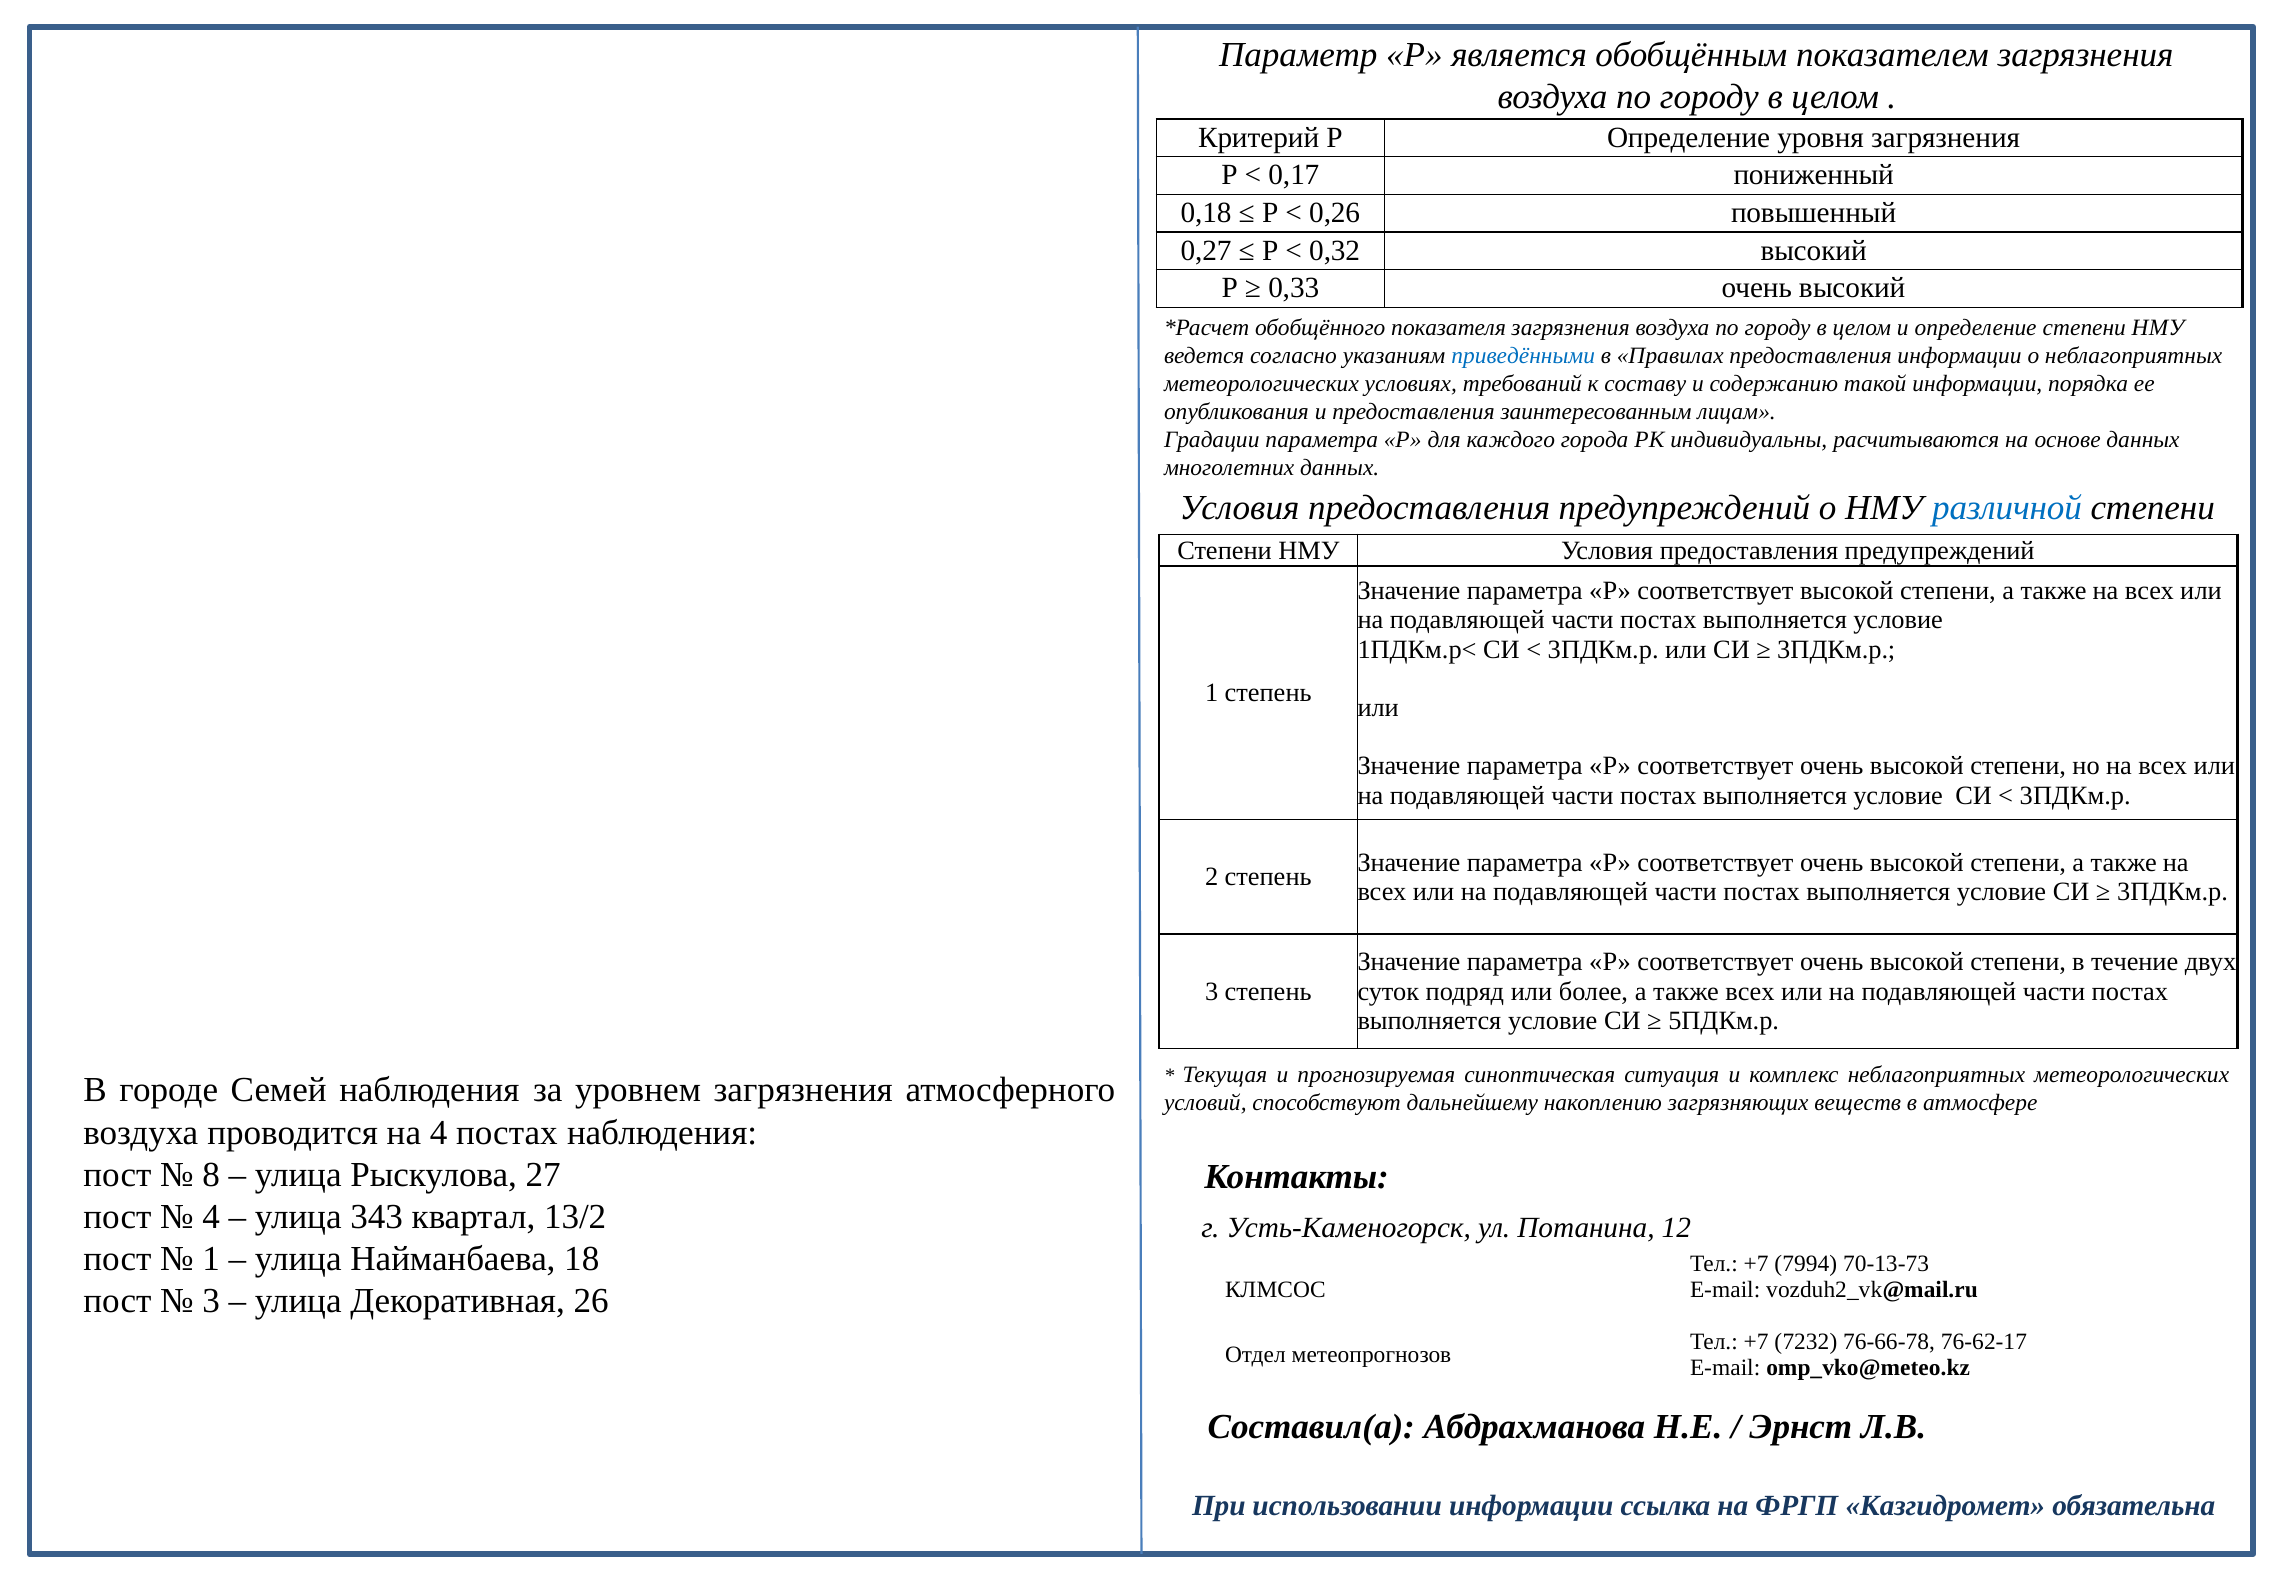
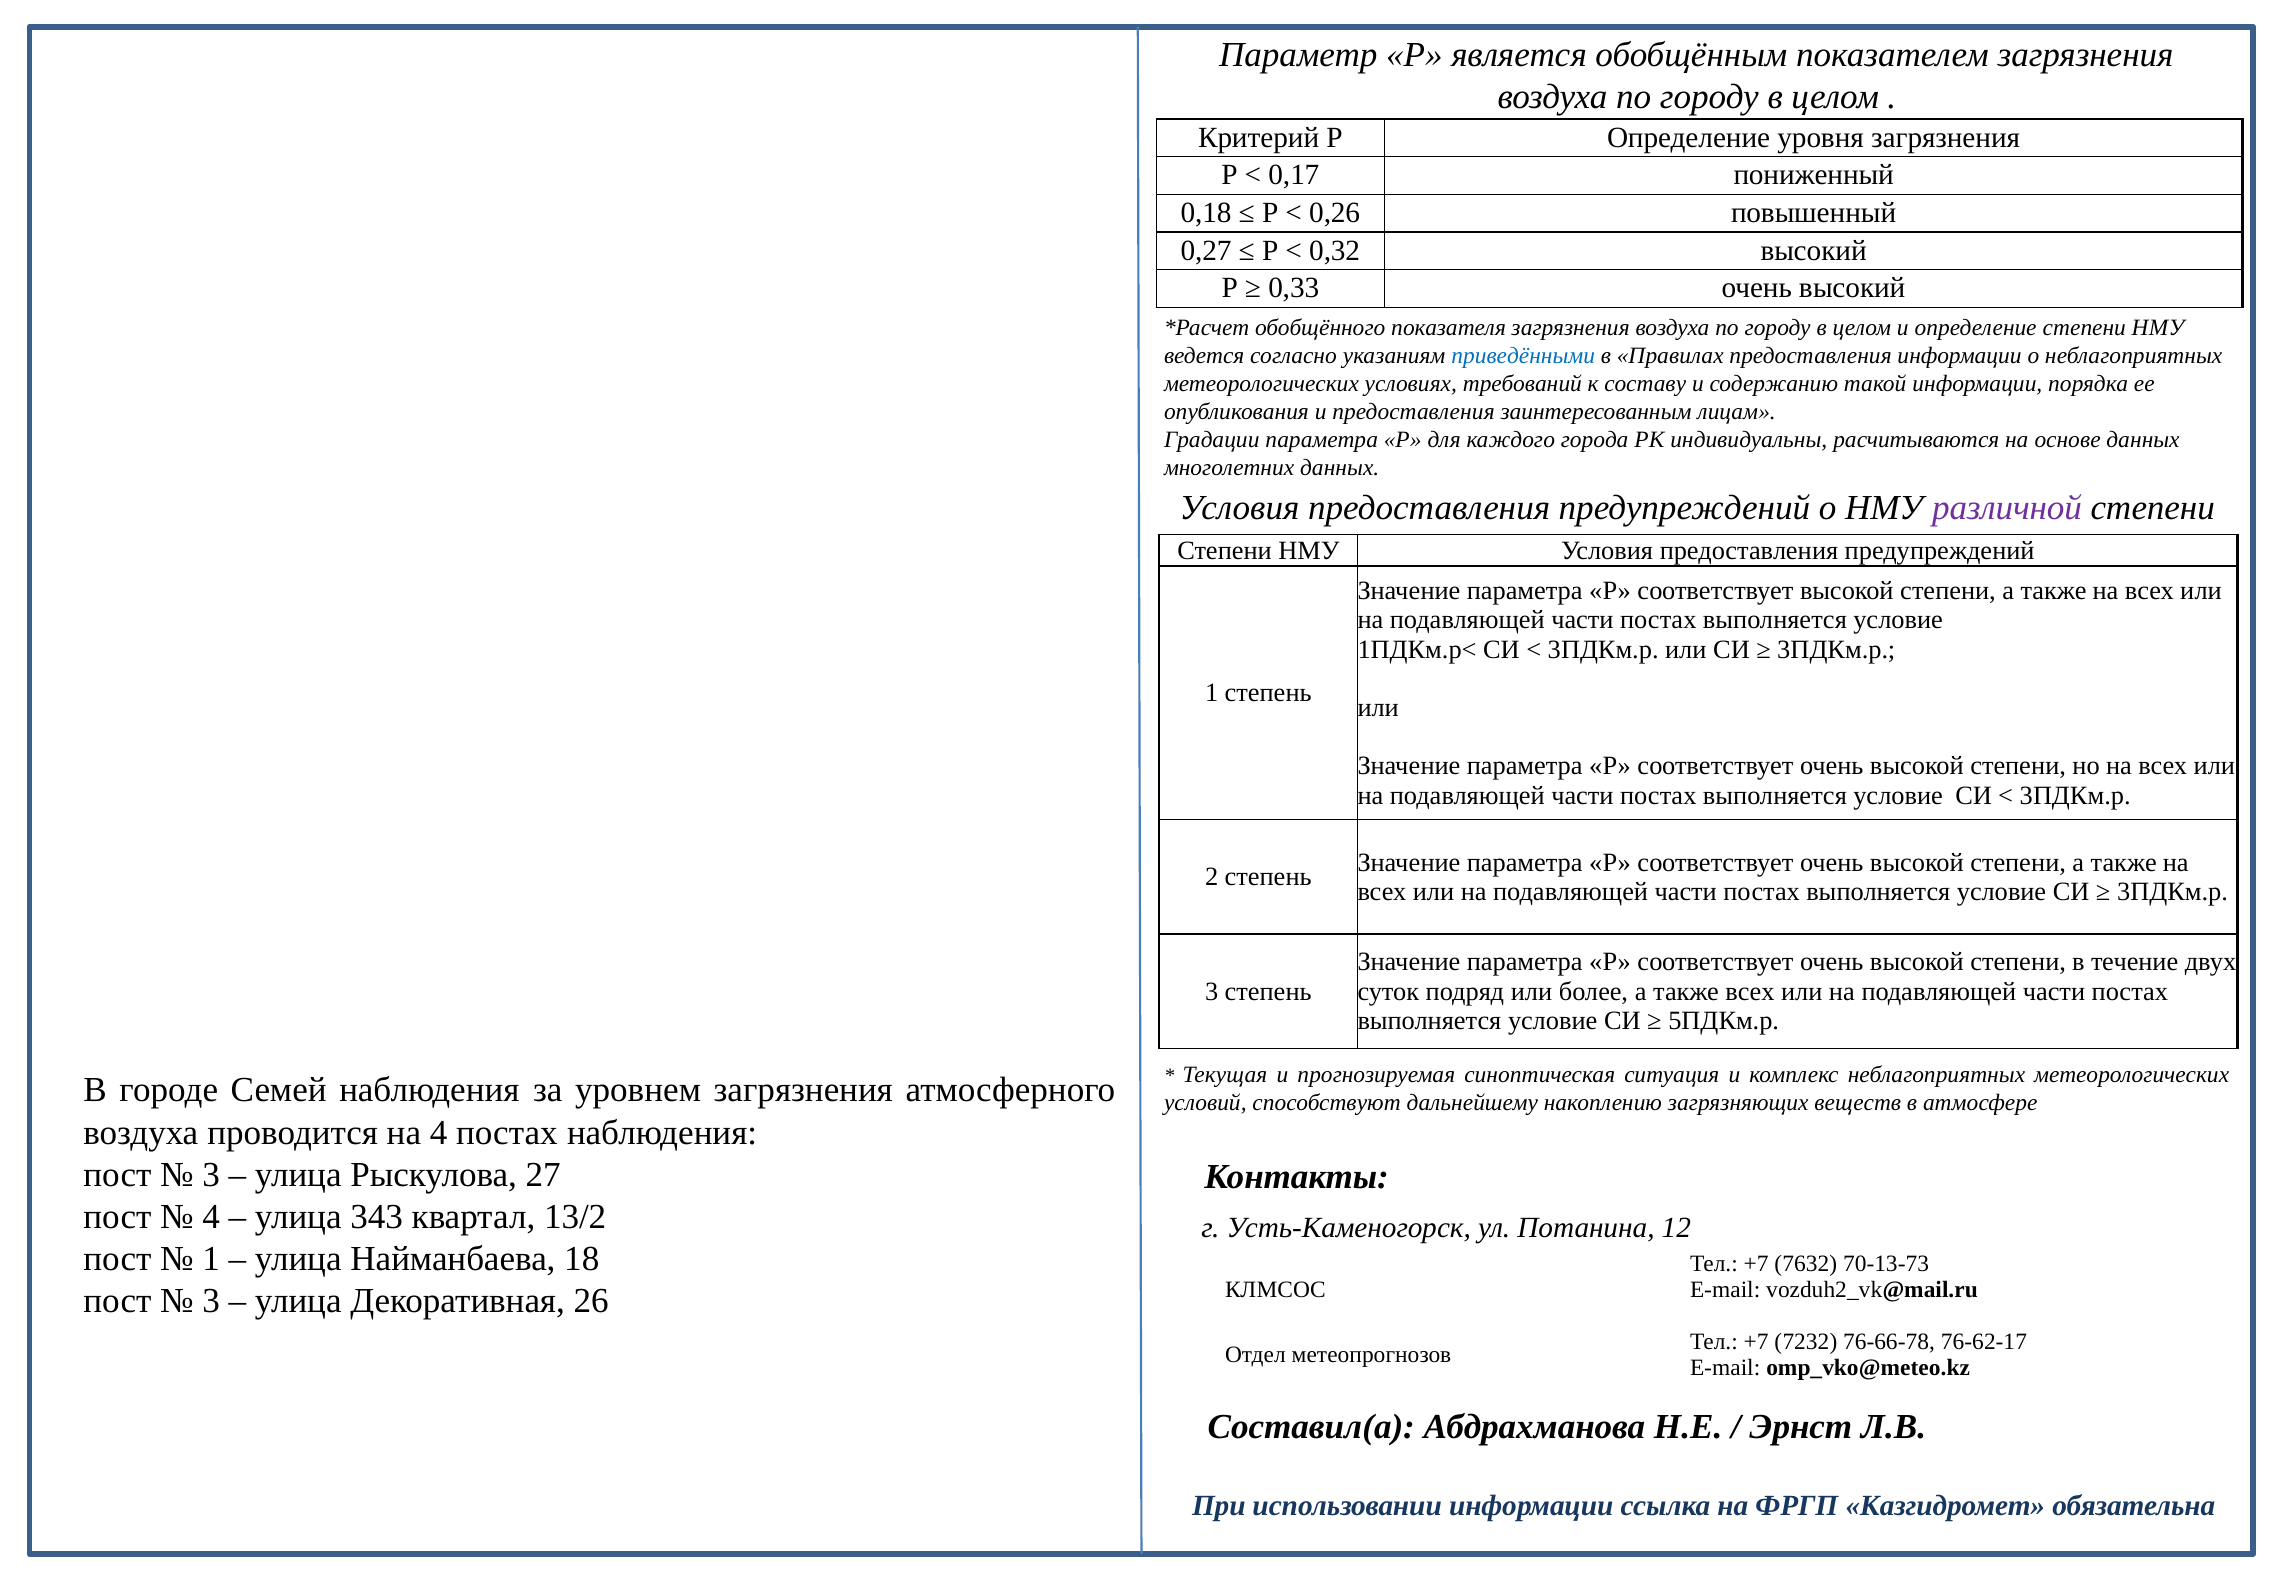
различной colour: blue -> purple
8 at (211, 1174): 8 -> 3
7994: 7994 -> 7632
